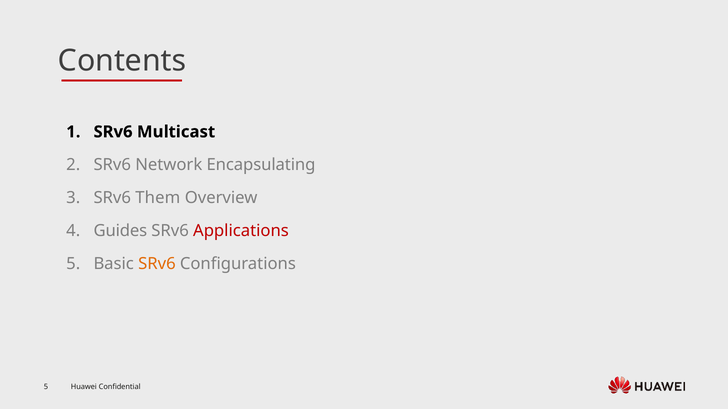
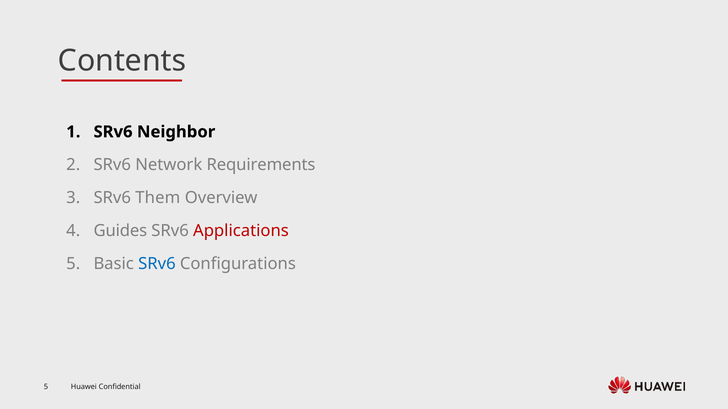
Multicast: Multicast -> Neighbor
Encapsulating: Encapsulating -> Requirements
SRv6 at (157, 264) colour: orange -> blue
